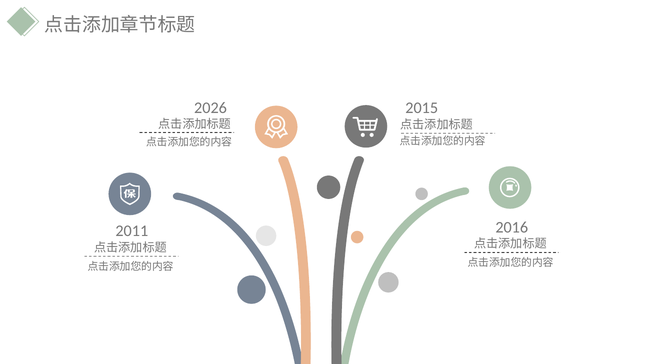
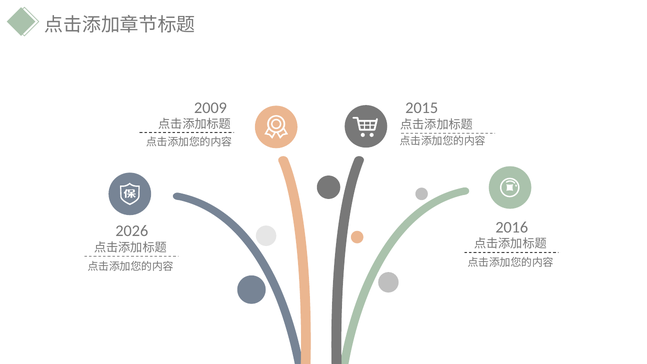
2026: 2026 -> 2009
2011: 2011 -> 2026
